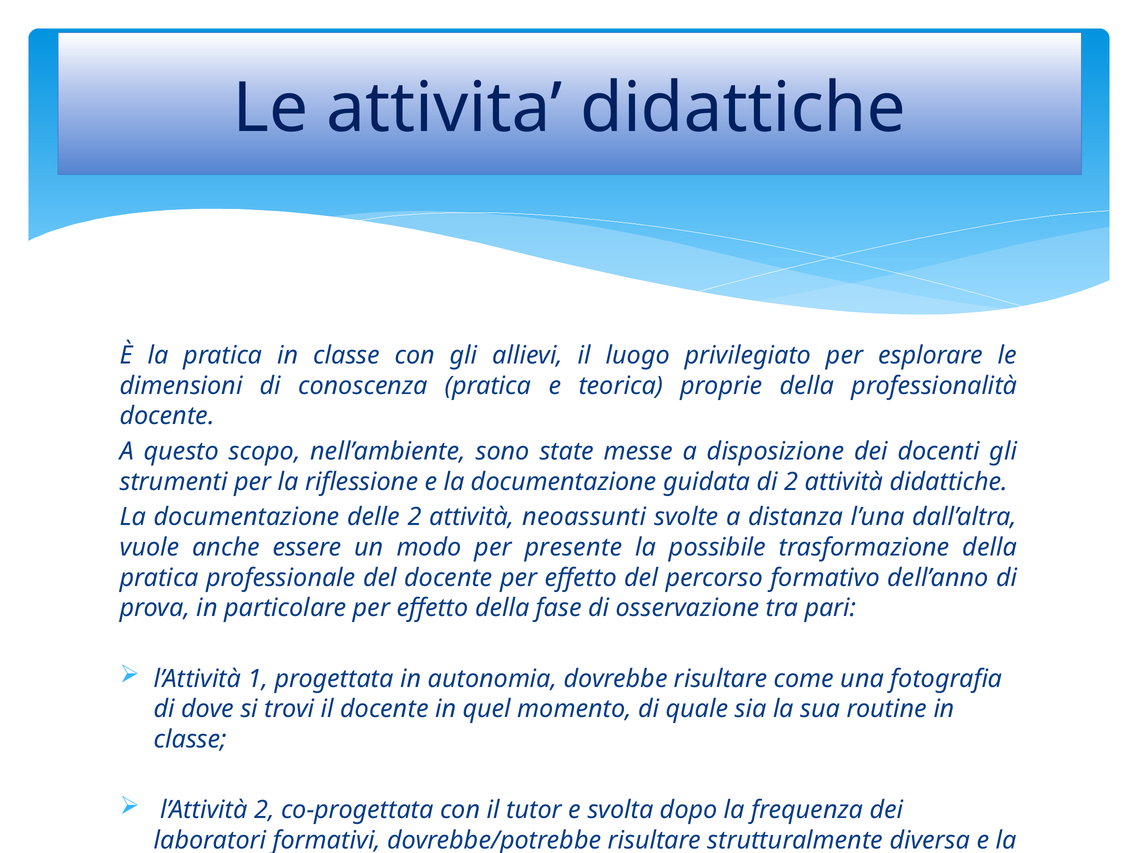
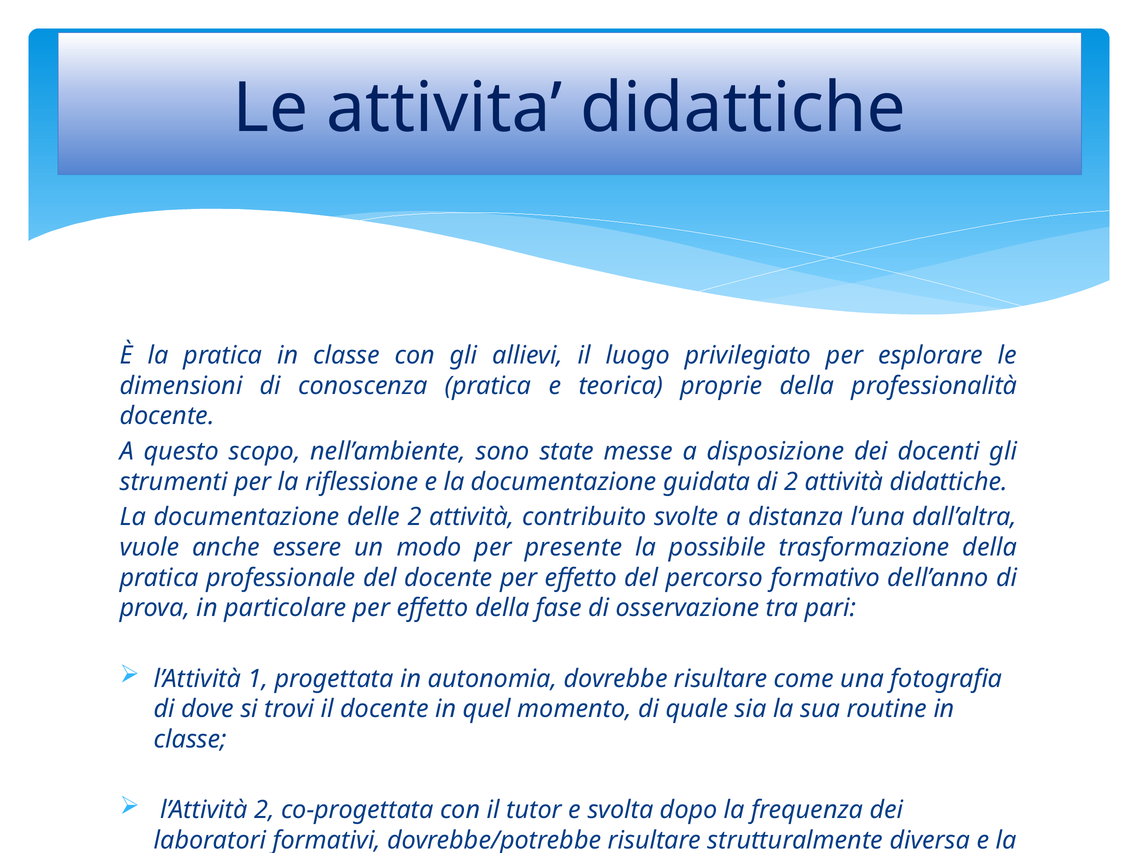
neoassunti: neoassunti -> contribuito
